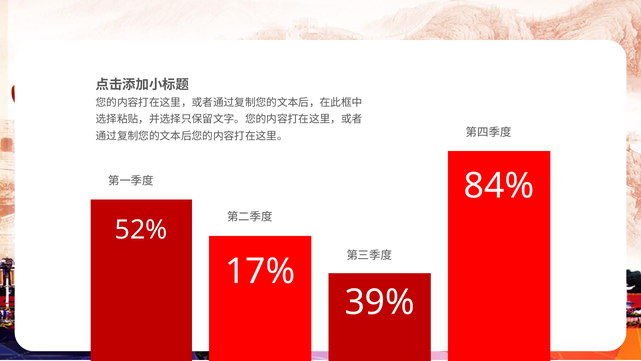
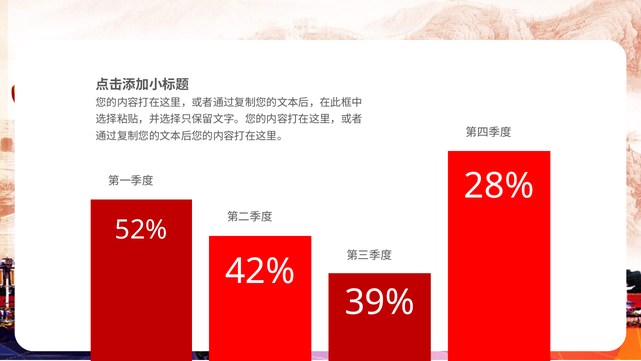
84%: 84% -> 28%
17%: 17% -> 42%
